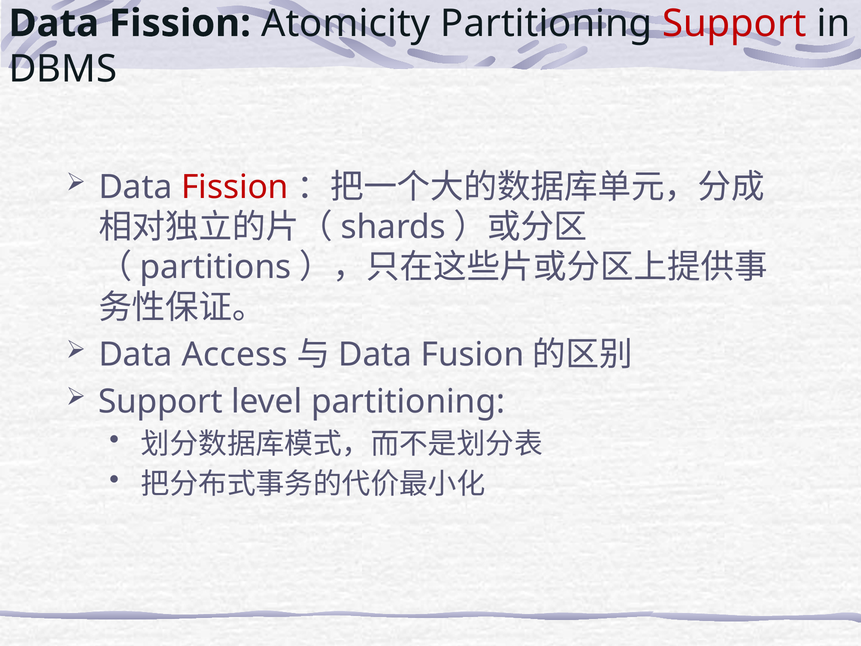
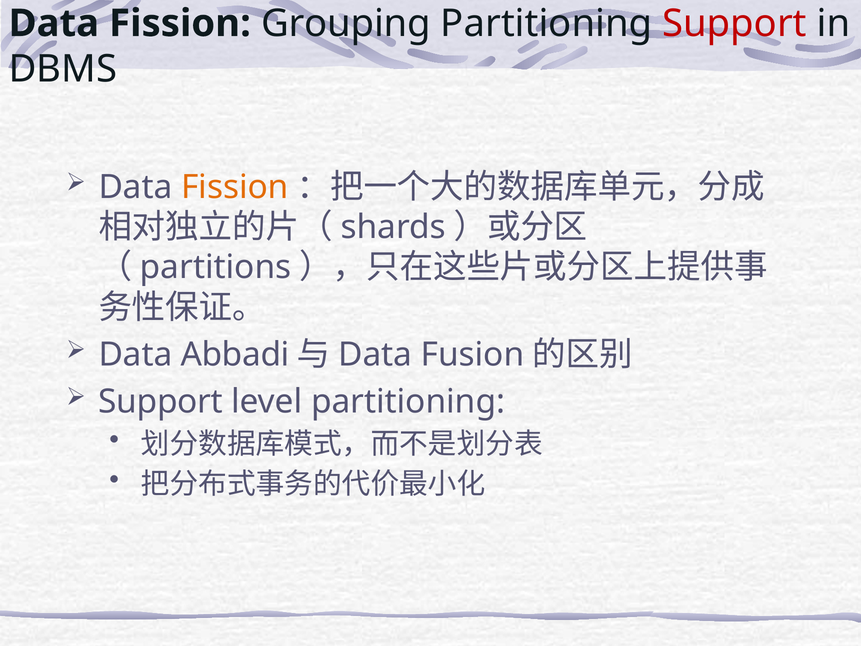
Atomicity: Atomicity -> Grouping
Fission at (235, 187) colour: red -> orange
Access: Access -> Abbadi
